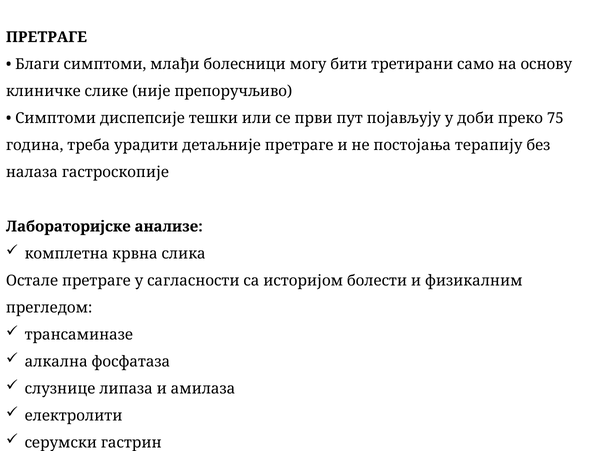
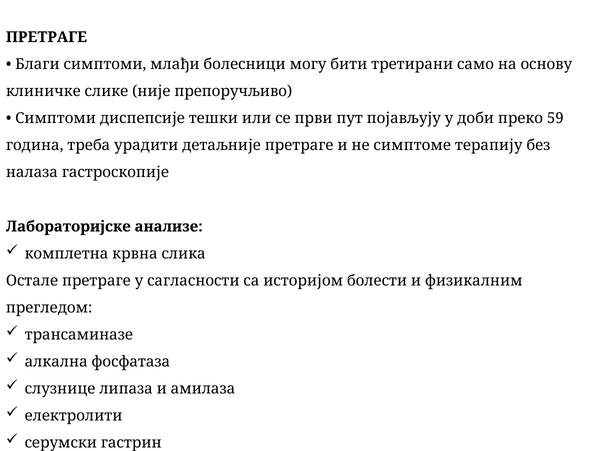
75: 75 -> 59
постојања: постојања -> симптоме
